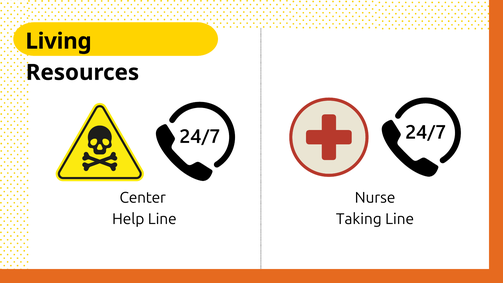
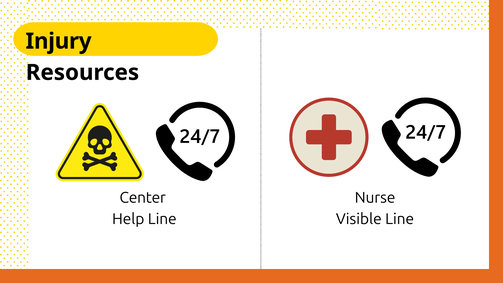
Living: Living -> Injury
Taking: Taking -> Visible
